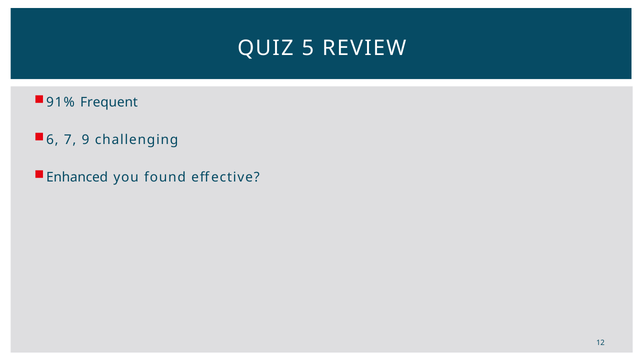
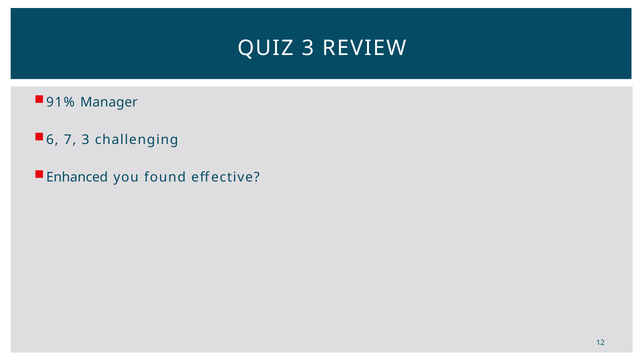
QUIZ 5: 5 -> 3
Frequent: Frequent -> Manager
7 9: 9 -> 3
